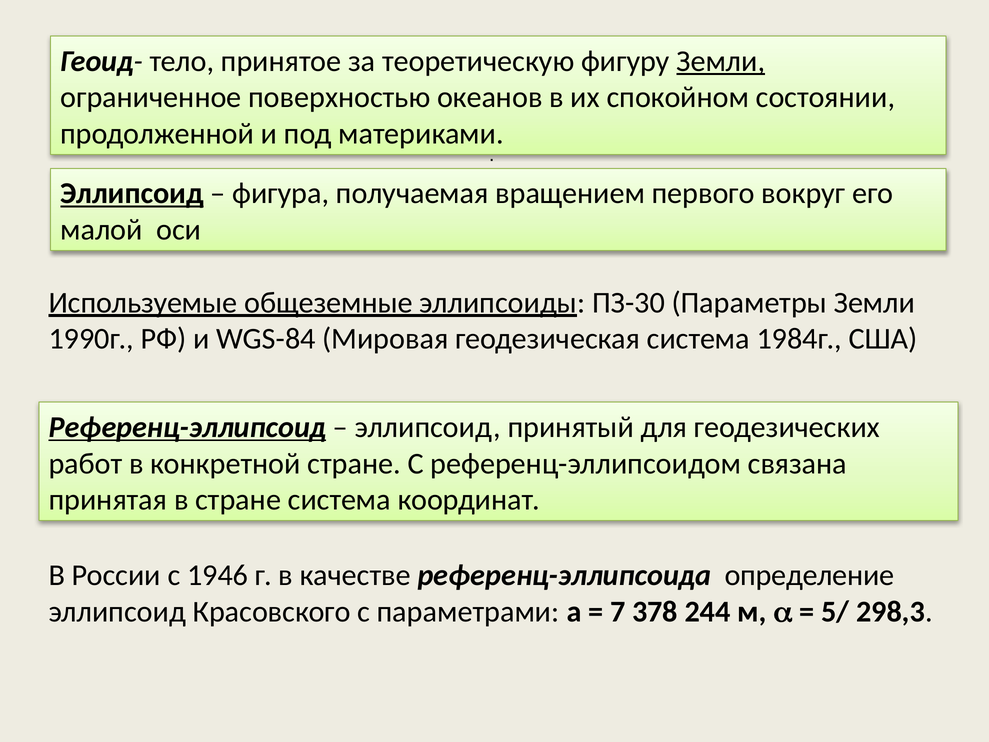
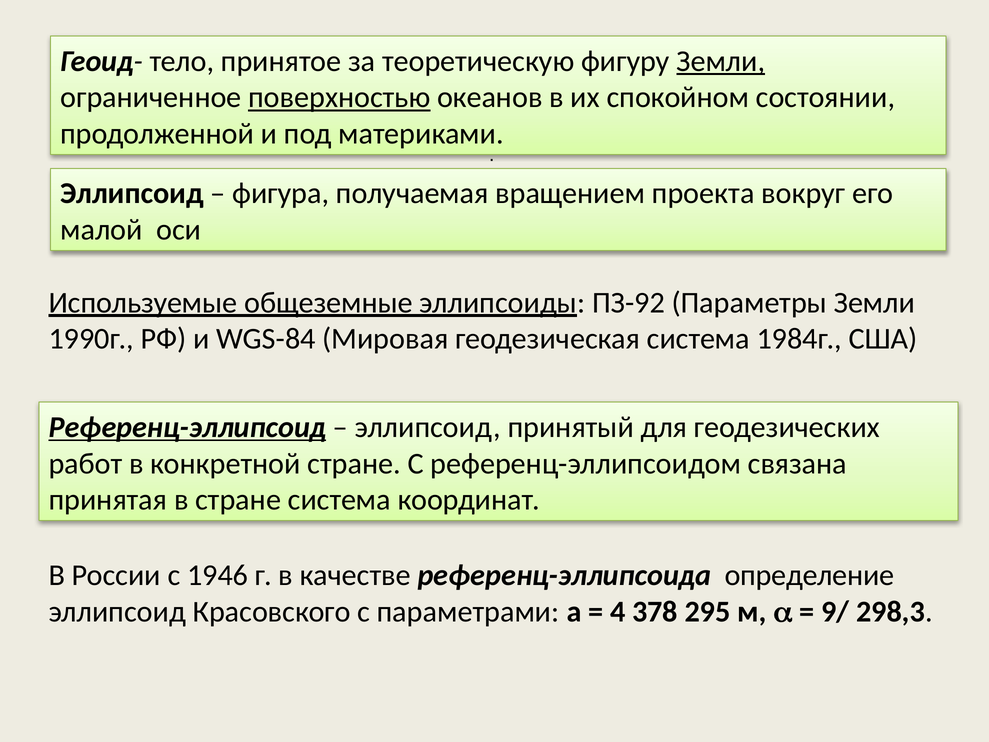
поверхностью underline: none -> present
Эллипсоид at (132, 193) underline: present -> none
первого: первого -> проекта
ПЗ-30: ПЗ-30 -> ПЗ-92
7: 7 -> 4
244: 244 -> 295
5/: 5/ -> 9/
